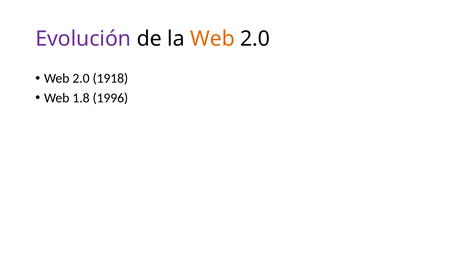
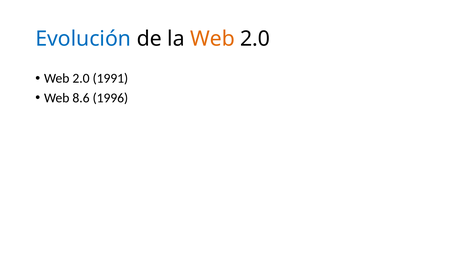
Evolución colour: purple -> blue
1918: 1918 -> 1991
1.8: 1.8 -> 8.6
